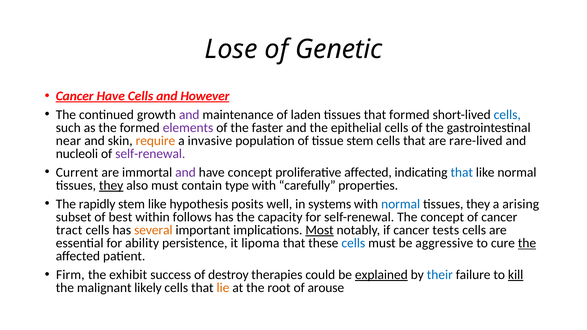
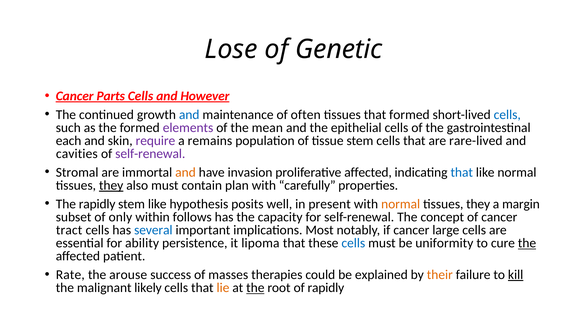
Cancer Have: Have -> Parts
and at (189, 115) colour: purple -> blue
laden: laden -> often
faster: faster -> mean
near: near -> each
require colour: orange -> purple
invasive: invasive -> remains
nucleoli: nucleoli -> cavities
Current: Current -> Stromal
and at (185, 172) colour: purple -> orange
have concept: concept -> invasion
type: type -> plan
systems: systems -> present
normal at (401, 204) colour: blue -> orange
arising: arising -> margin
best: best -> only
several colour: orange -> blue
Most underline: present -> none
tests: tests -> large
aggressive: aggressive -> uniformity
Firm: Firm -> Rate
exhibit: exhibit -> arouse
destroy: destroy -> masses
explained underline: present -> none
their colour: blue -> orange
the at (255, 288) underline: none -> present
of arouse: arouse -> rapidly
